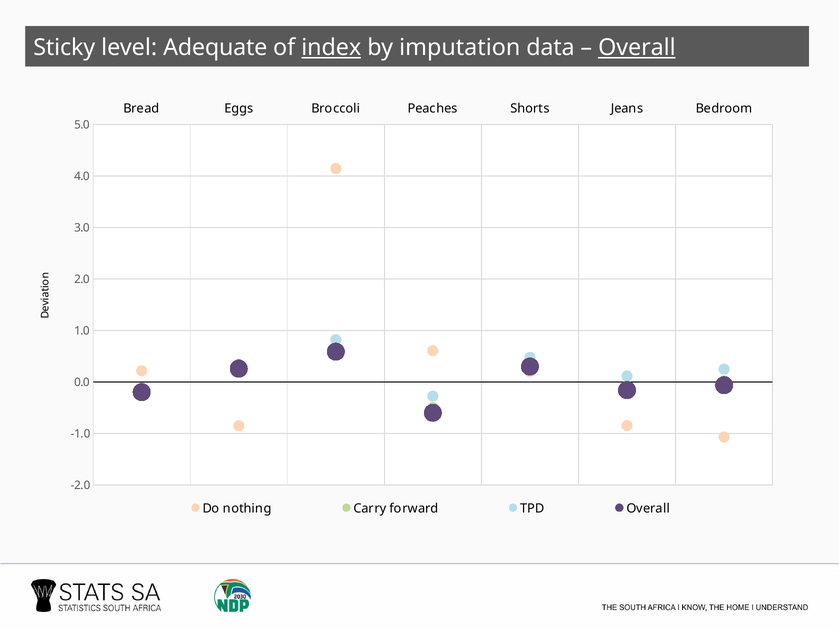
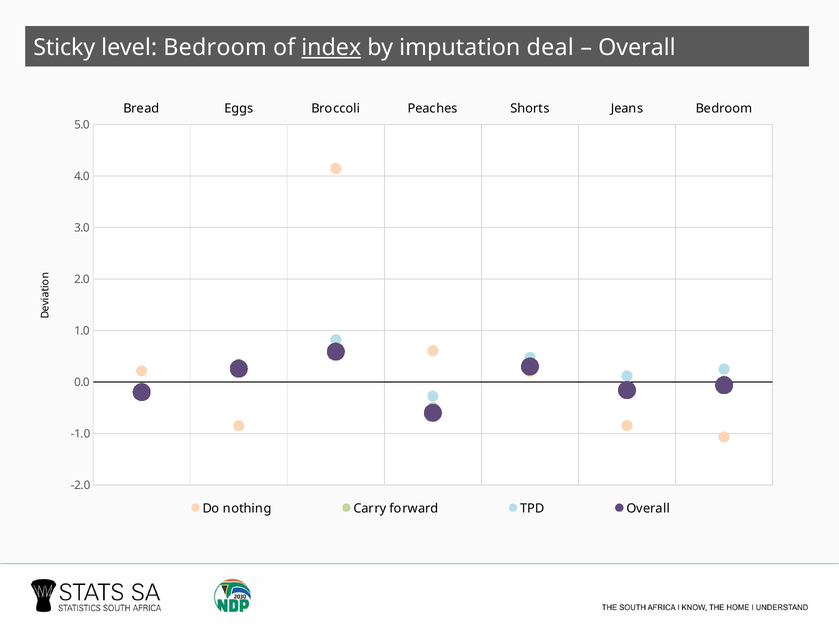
level Adequate: Adequate -> Bedroom
data: data -> deal
Overall at (637, 48) underline: present -> none
